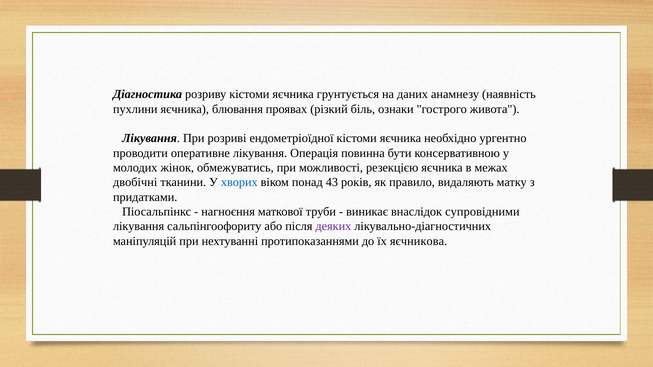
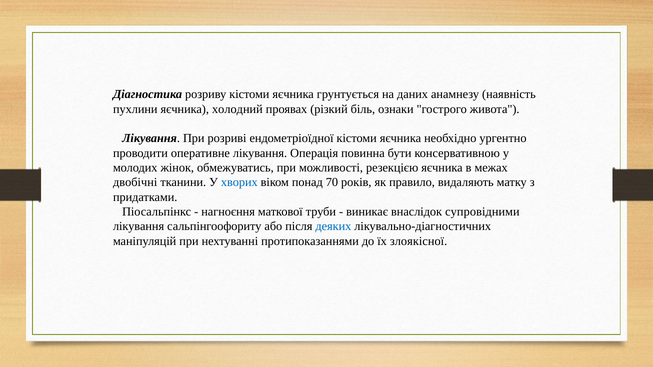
блювання: блювання -> холодний
43: 43 -> 70
деяких colour: purple -> blue
яєчникова: яєчникова -> злоякісної
